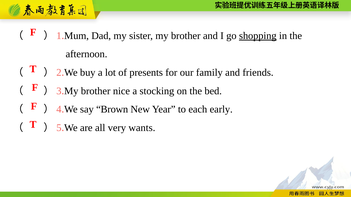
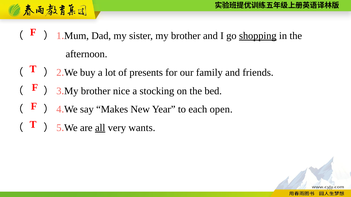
Brown: Brown -> Makes
early: early -> open
all underline: none -> present
